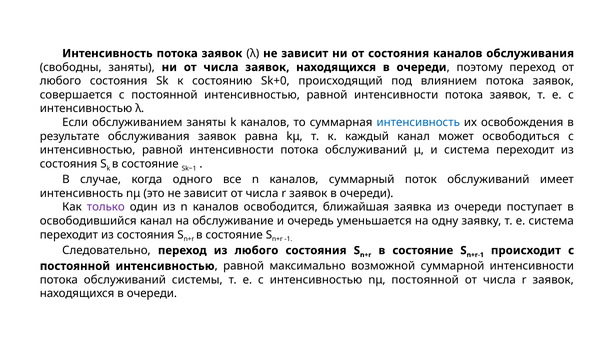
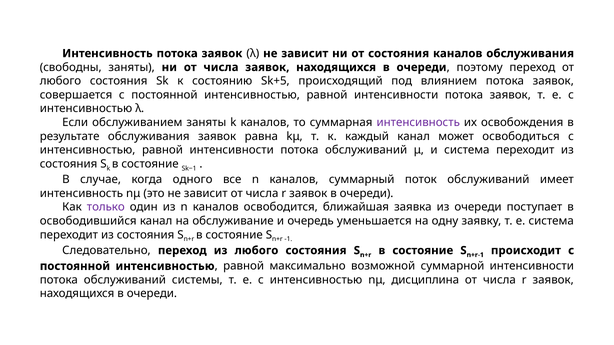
Sk+0: Sk+0 -> Sk+5
интенсивность at (418, 123) colour: blue -> purple
nμ постоянной: постоянной -> дисциплина
